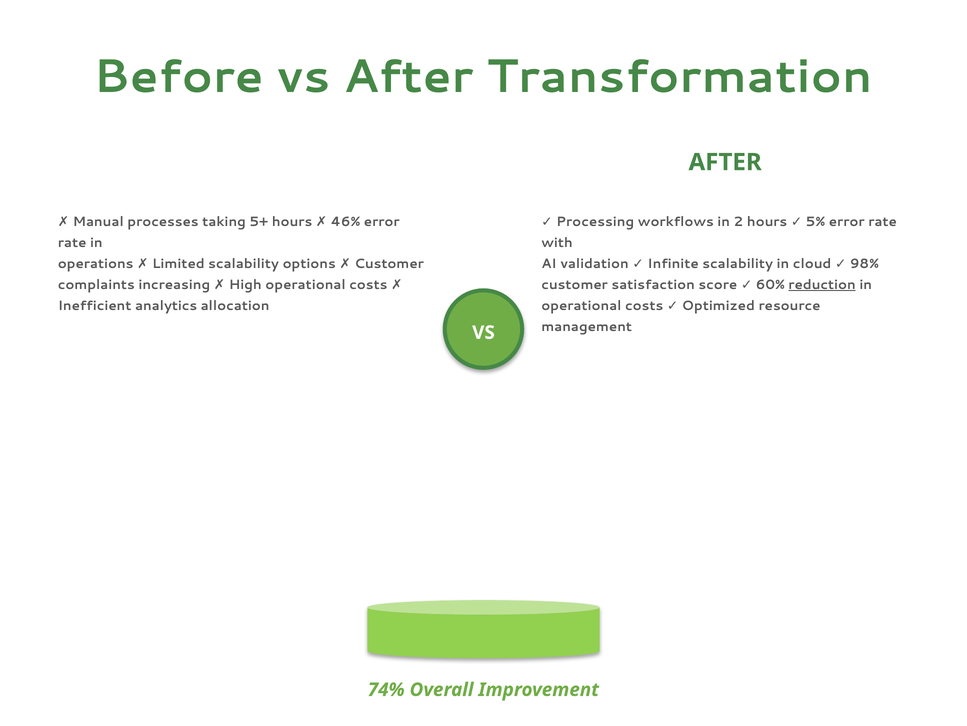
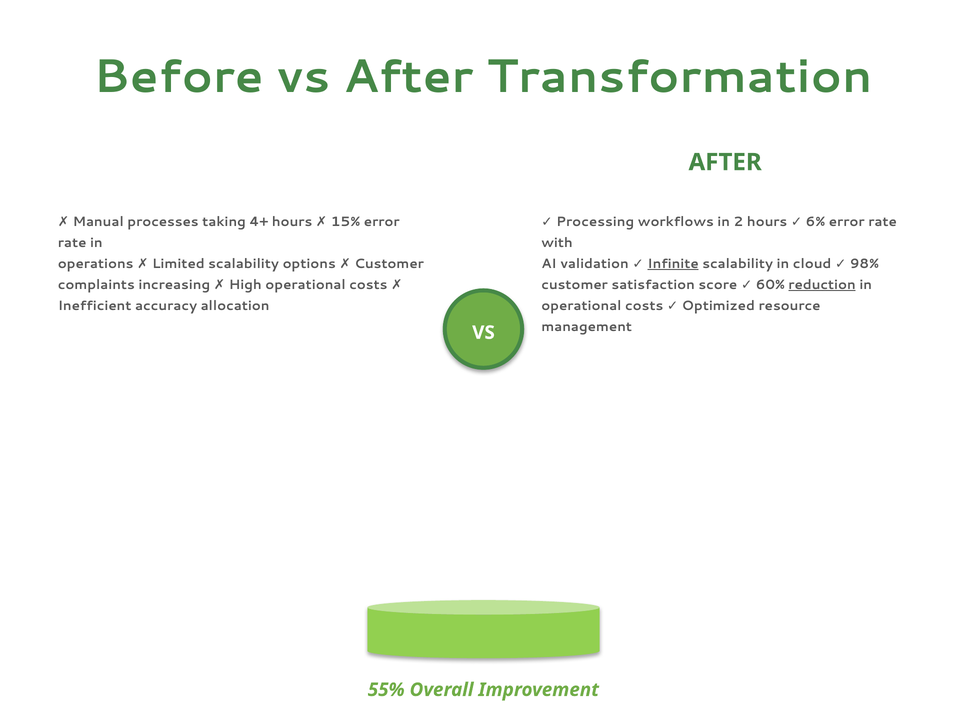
5+: 5+ -> 4+
46%: 46% -> 15%
5%: 5% -> 6%
Infinite underline: none -> present
analytics: analytics -> accuracy
74%: 74% -> 55%
